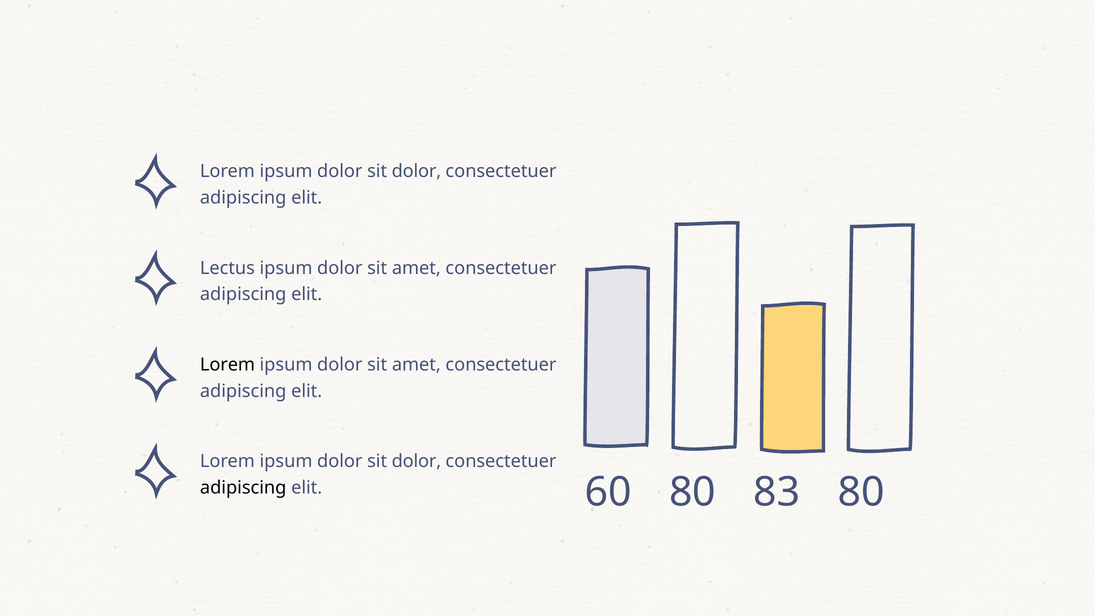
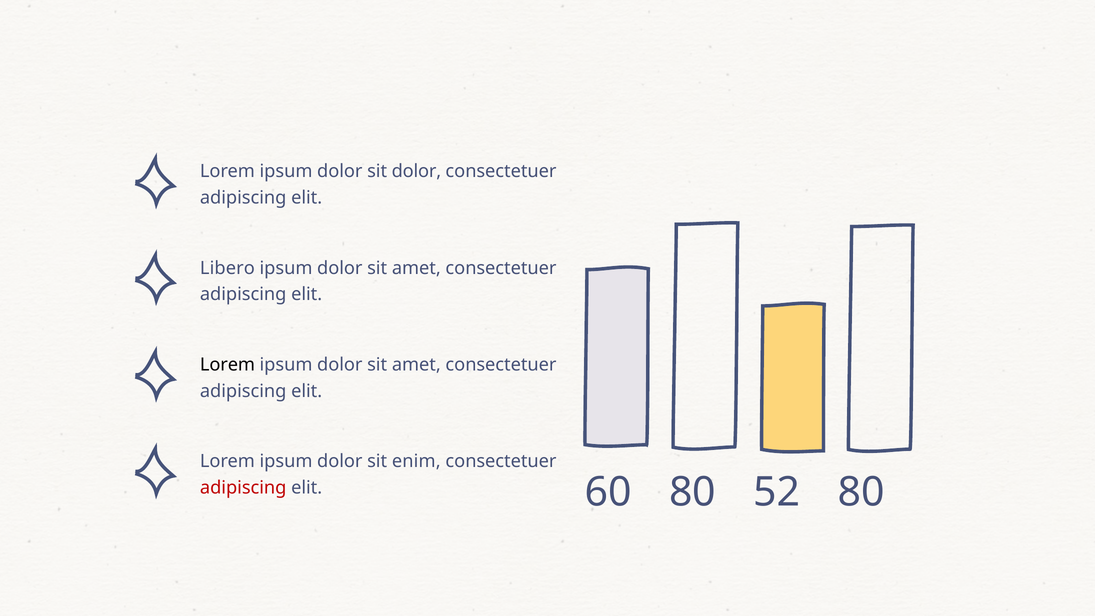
Lectus: Lectus -> Libero
dolor at (416, 461): dolor -> enim
83: 83 -> 52
adipiscing at (243, 488) colour: black -> red
